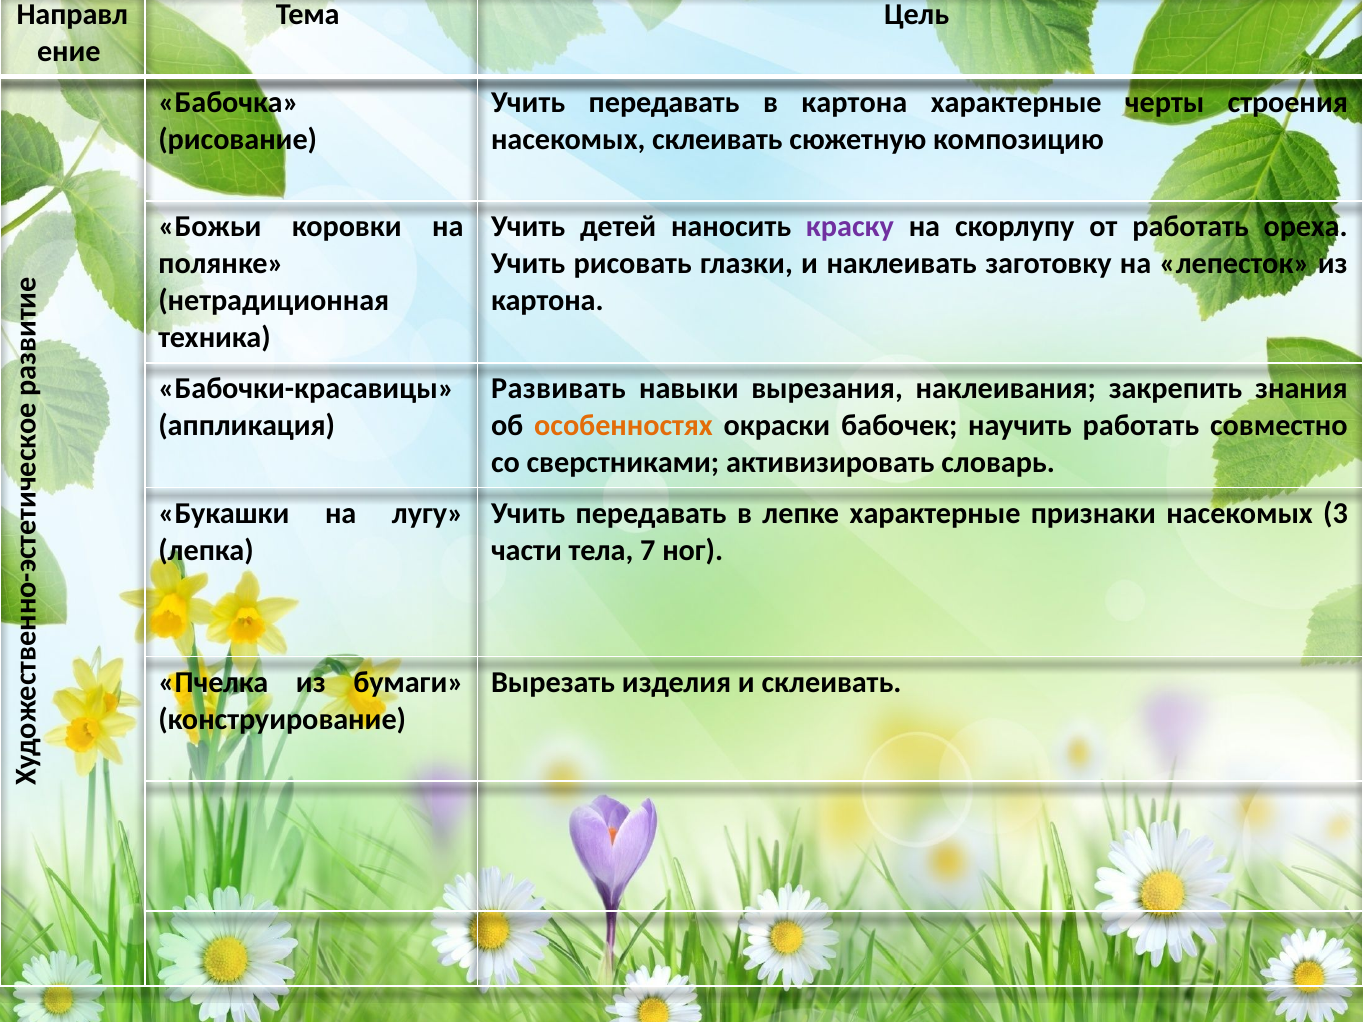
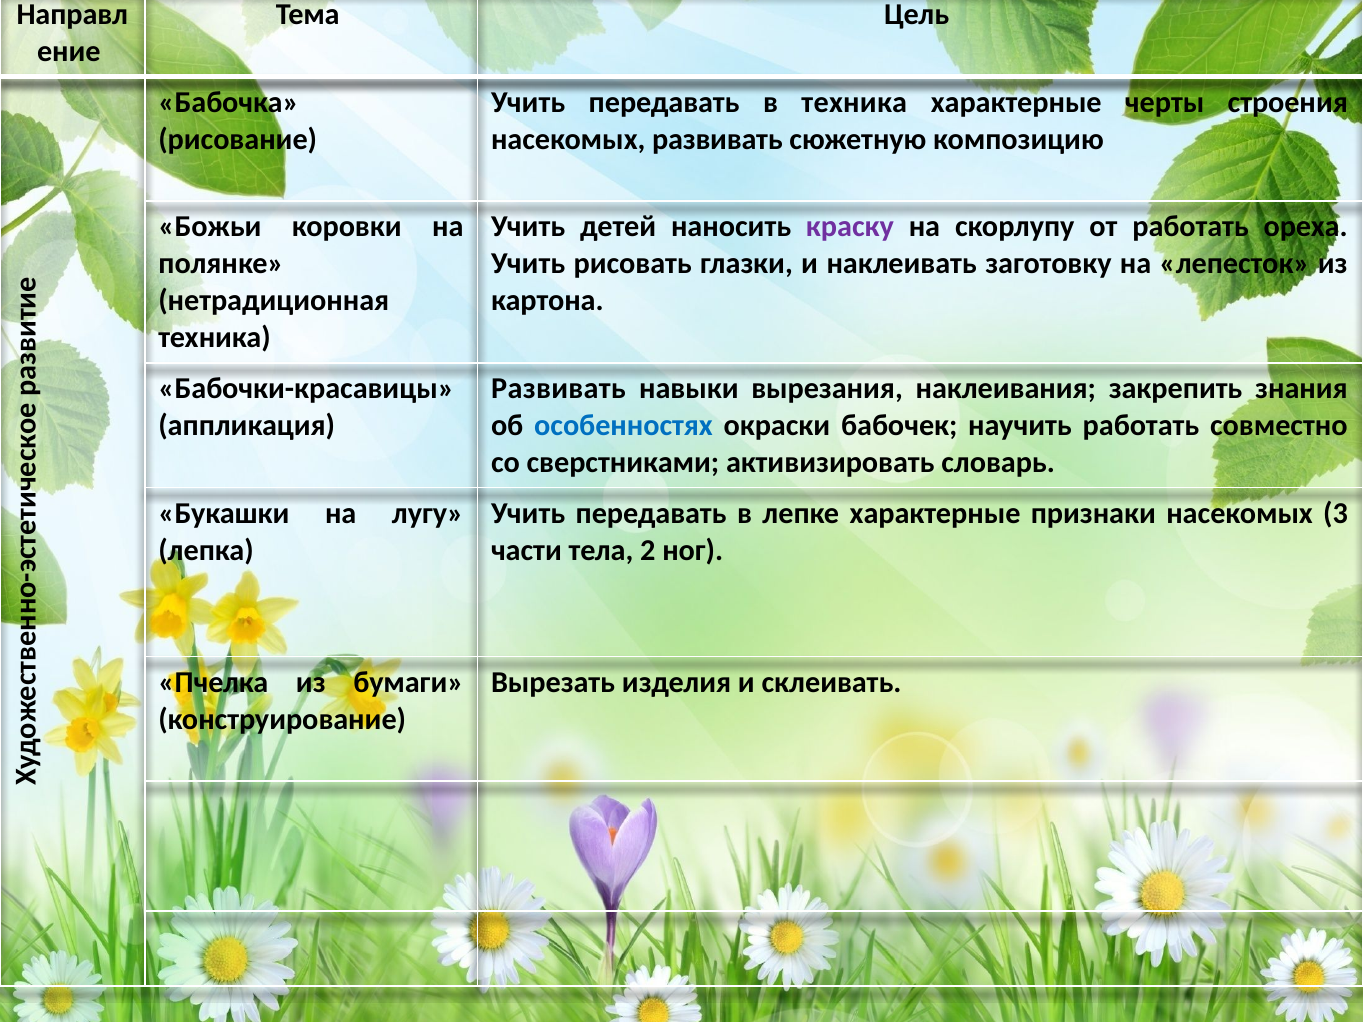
в картона: картона -> техника
насекомых склеивать: склеивать -> развивать
особенностях colour: orange -> blue
7: 7 -> 2
